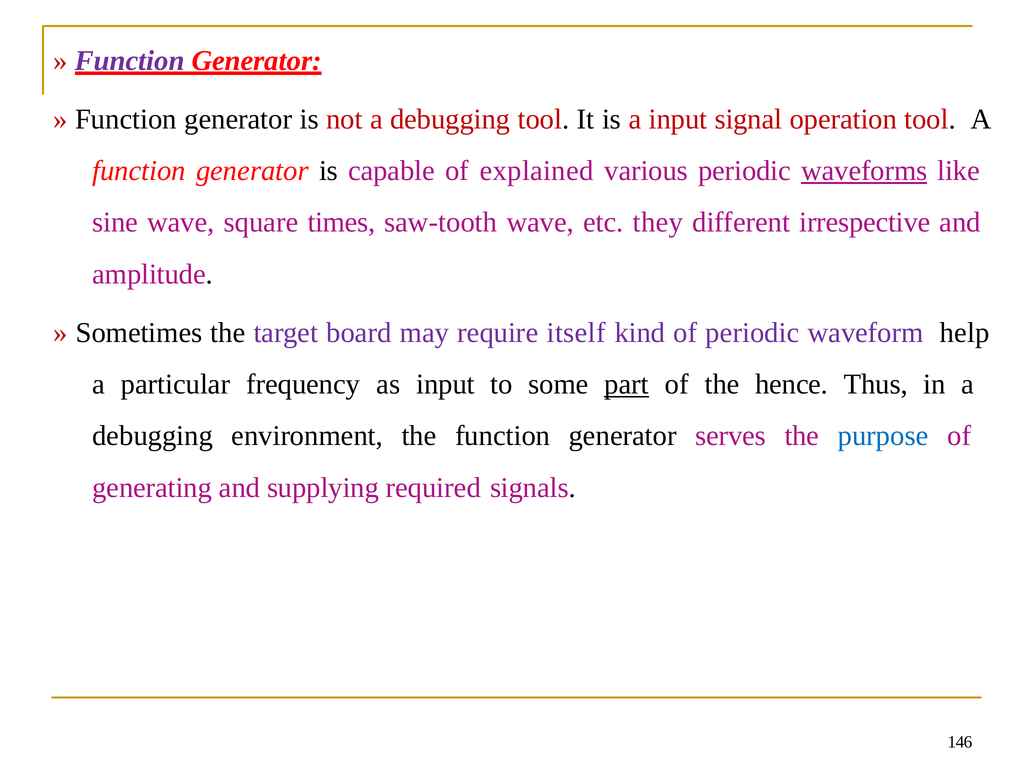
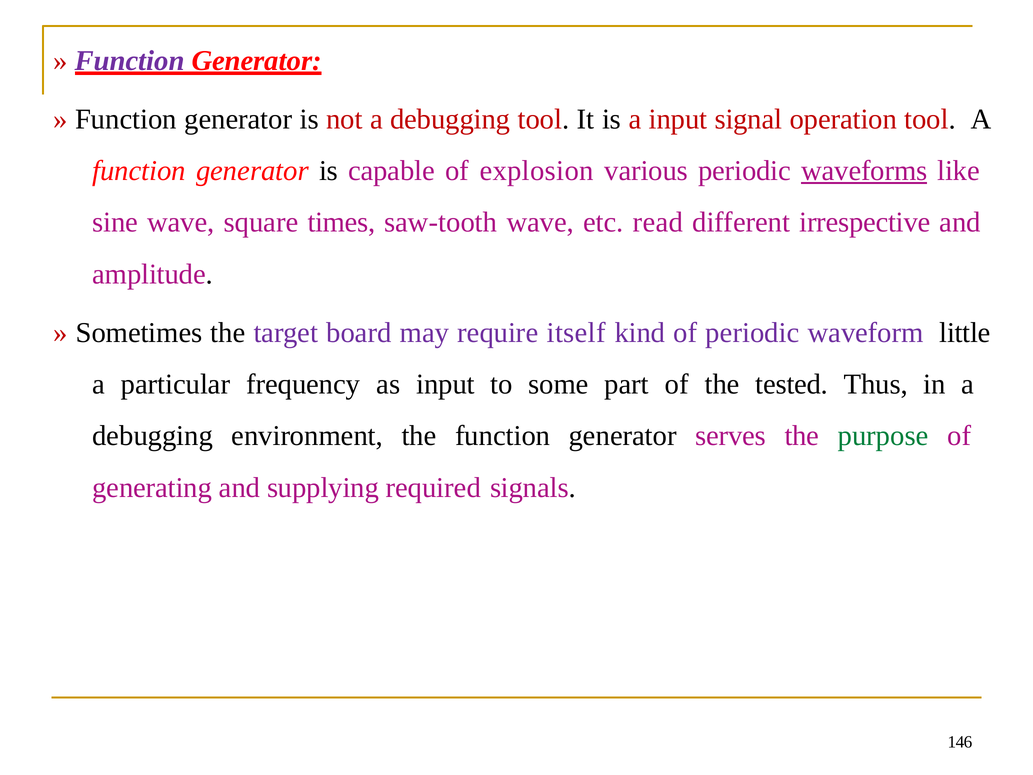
explained: explained -> explosion
they: they -> read
help: help -> little
part underline: present -> none
hence: hence -> tested
purpose colour: blue -> green
